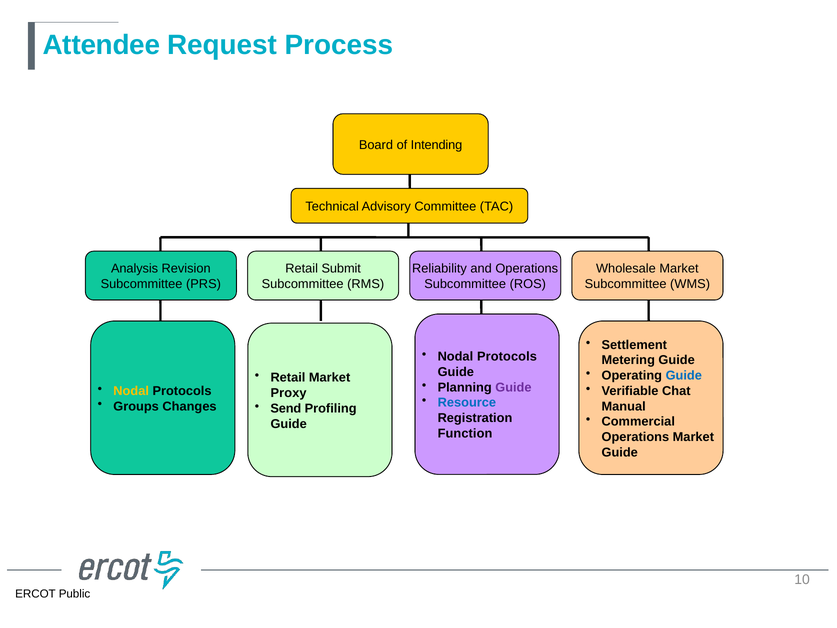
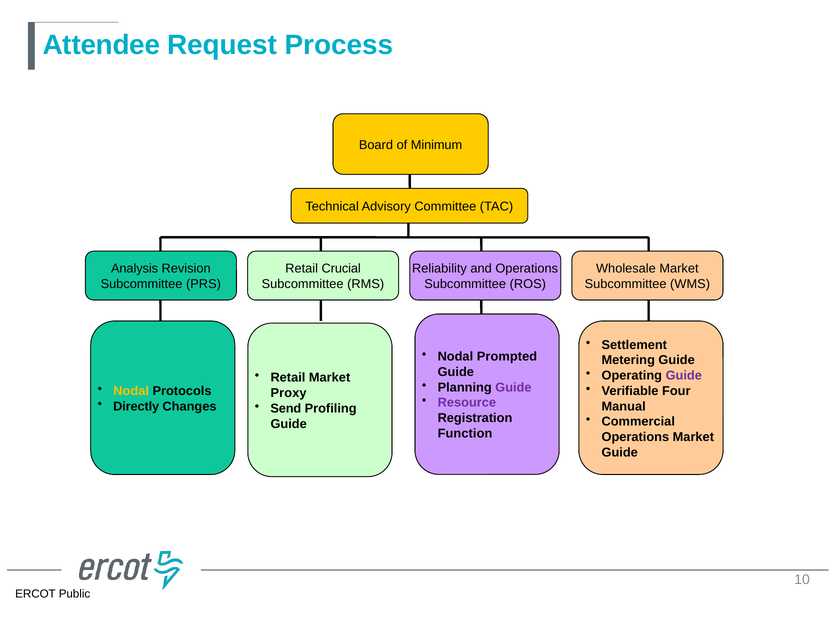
Intending: Intending -> Minimum
Submit: Submit -> Crucial
Protocols at (507, 357): Protocols -> Prompted
Guide at (684, 375) colour: blue -> purple
Chat: Chat -> Four
Resource colour: blue -> purple
Groups: Groups -> Directly
